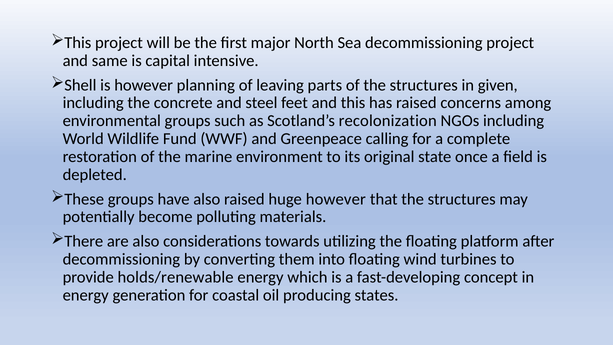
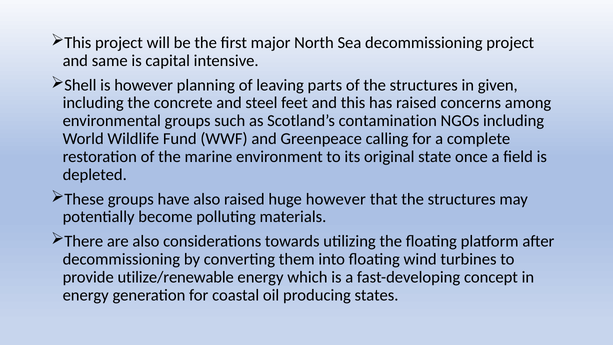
recolonization: recolonization -> contamination
holds/renewable: holds/renewable -> utilize/renewable
